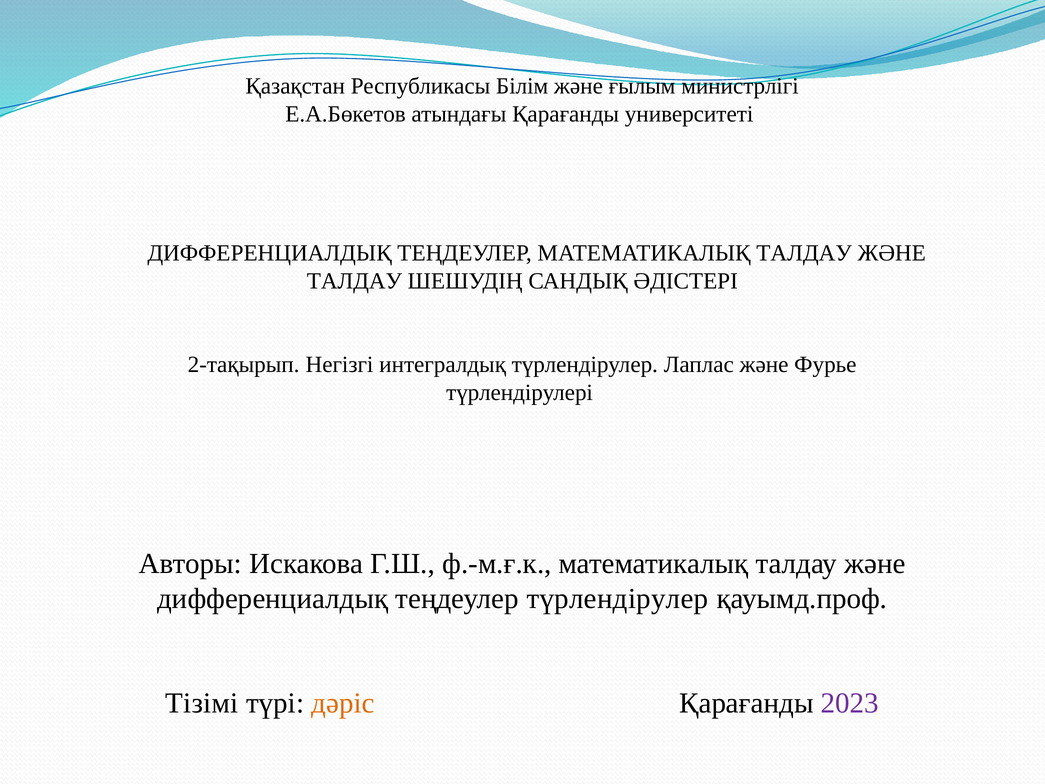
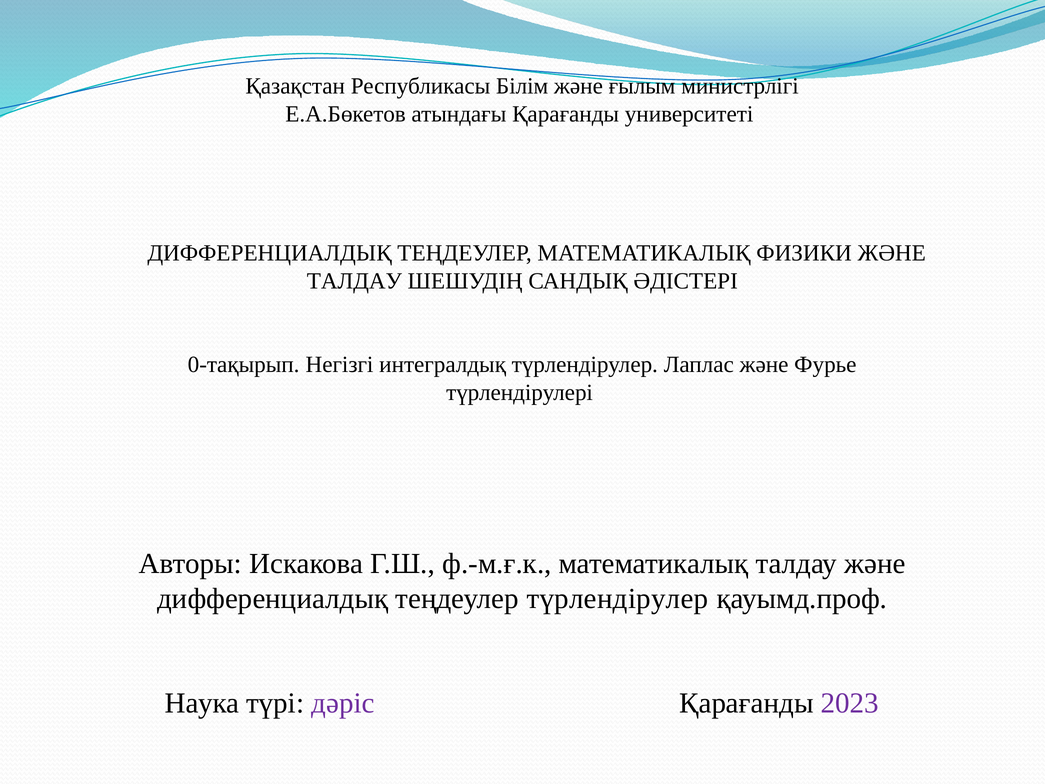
ТЕҢДЕУЛЕР МАТЕМАТИКАЛЫҚ ТАЛДАУ: ТАЛДАУ -> ФИЗИКИ
2-тақырып: 2-тақырып -> 0-тақырып
Тізімі: Тізімі -> Наука
дәріс colour: orange -> purple
